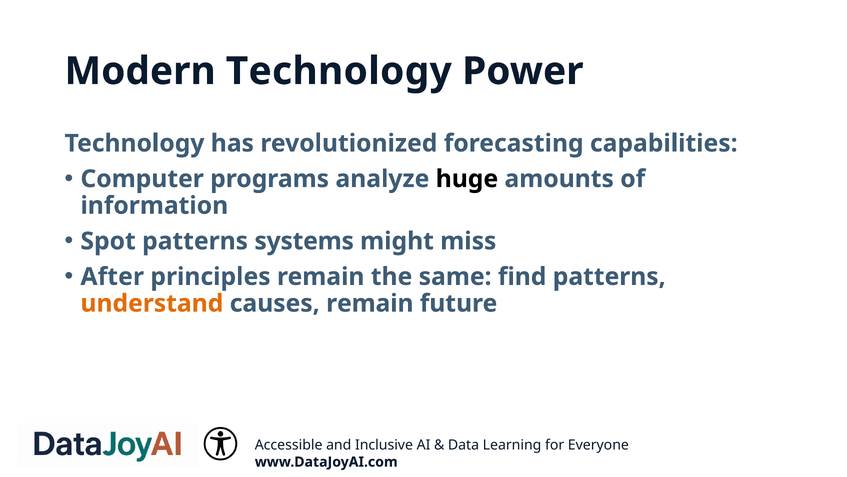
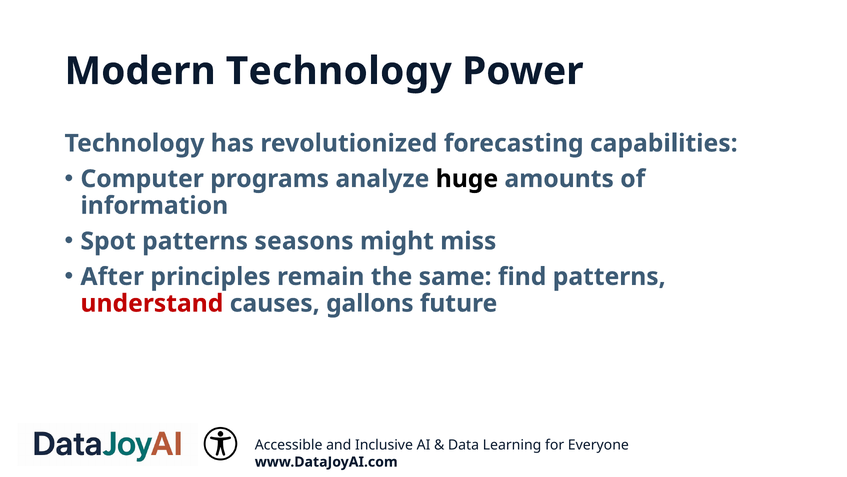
systems: systems -> seasons
understand colour: orange -> red
causes remain: remain -> gallons
